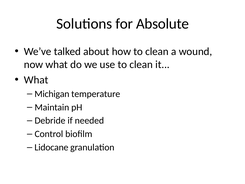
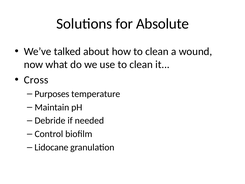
What at (36, 80): What -> Cross
Michigan: Michigan -> Purposes
